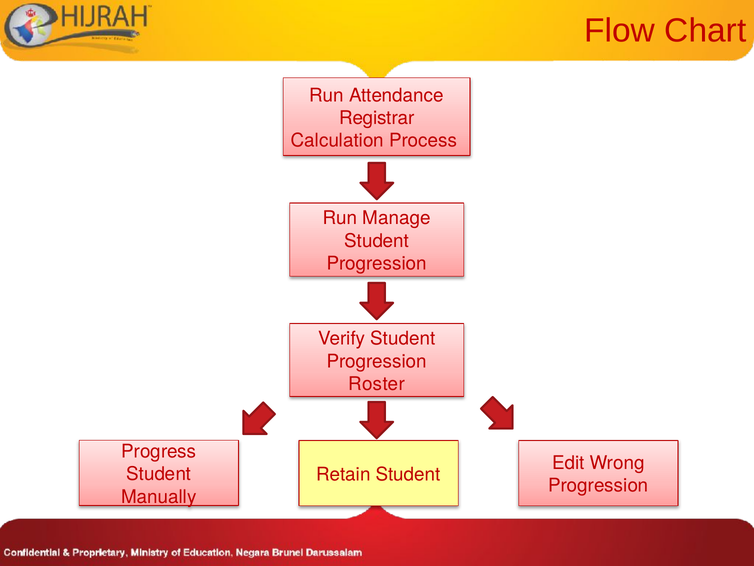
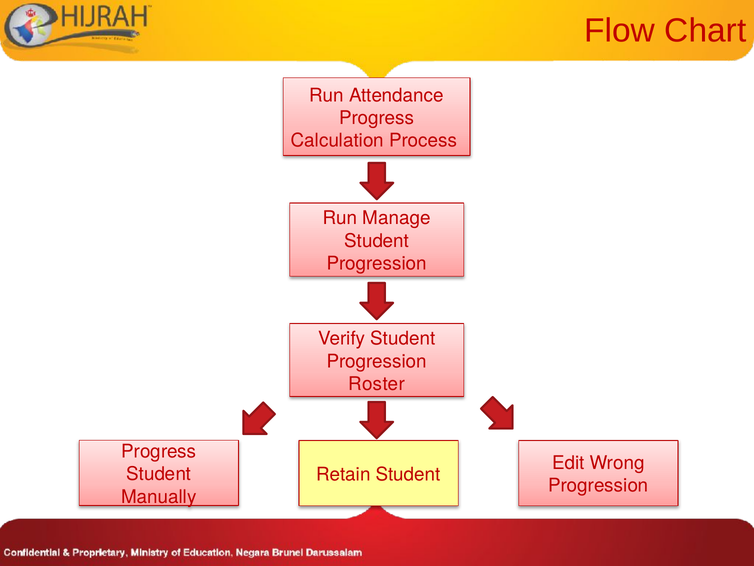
Registrar at (377, 118): Registrar -> Progress
